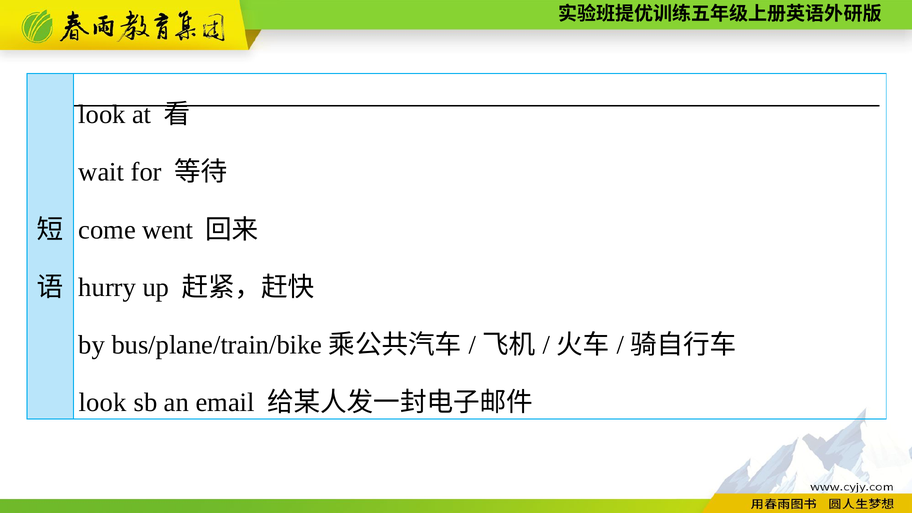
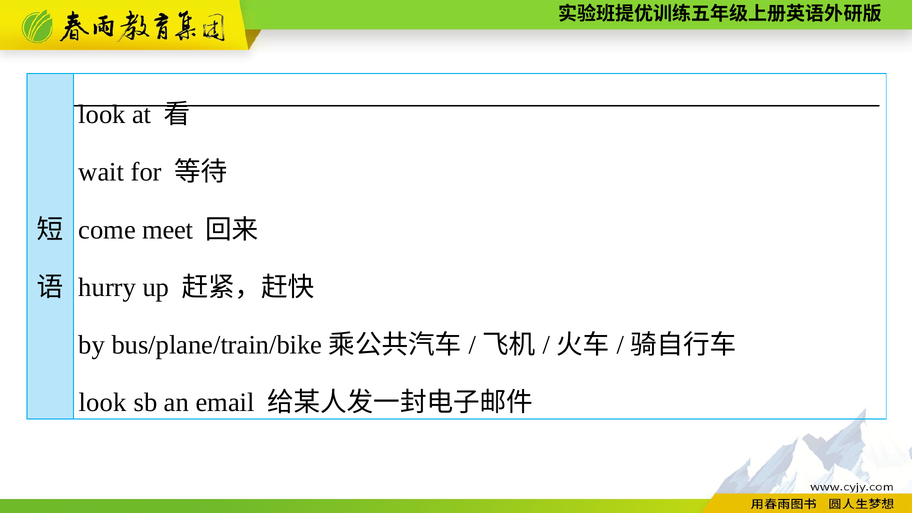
went: went -> meet
